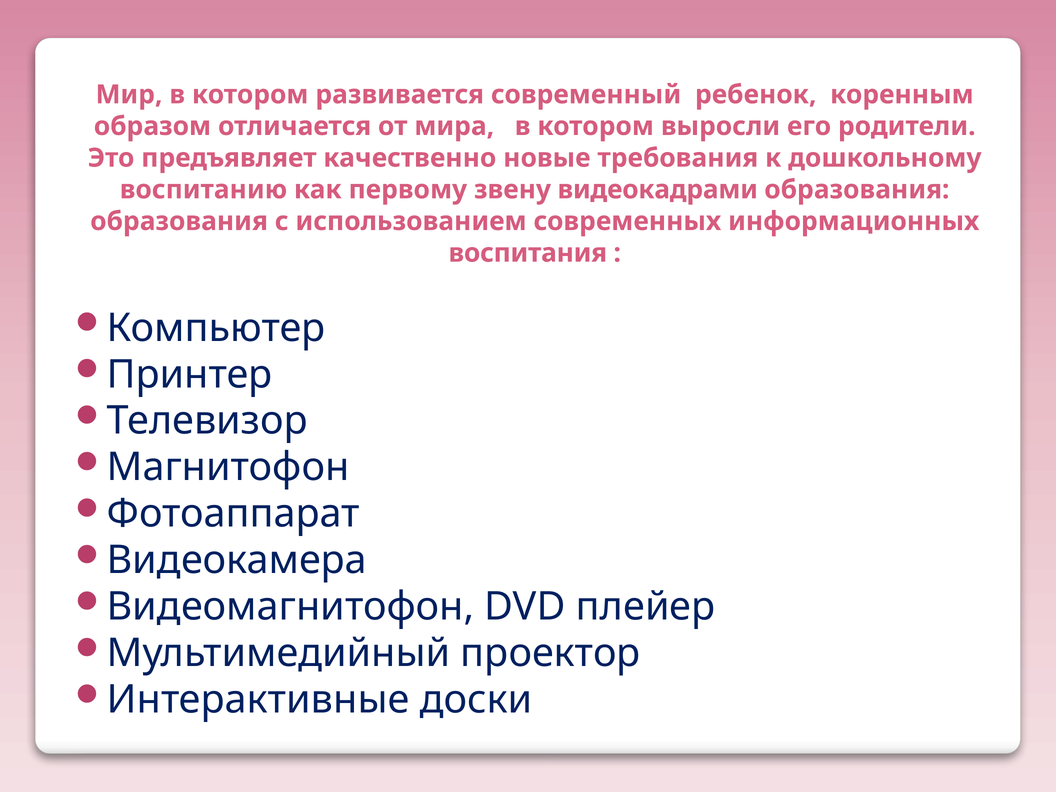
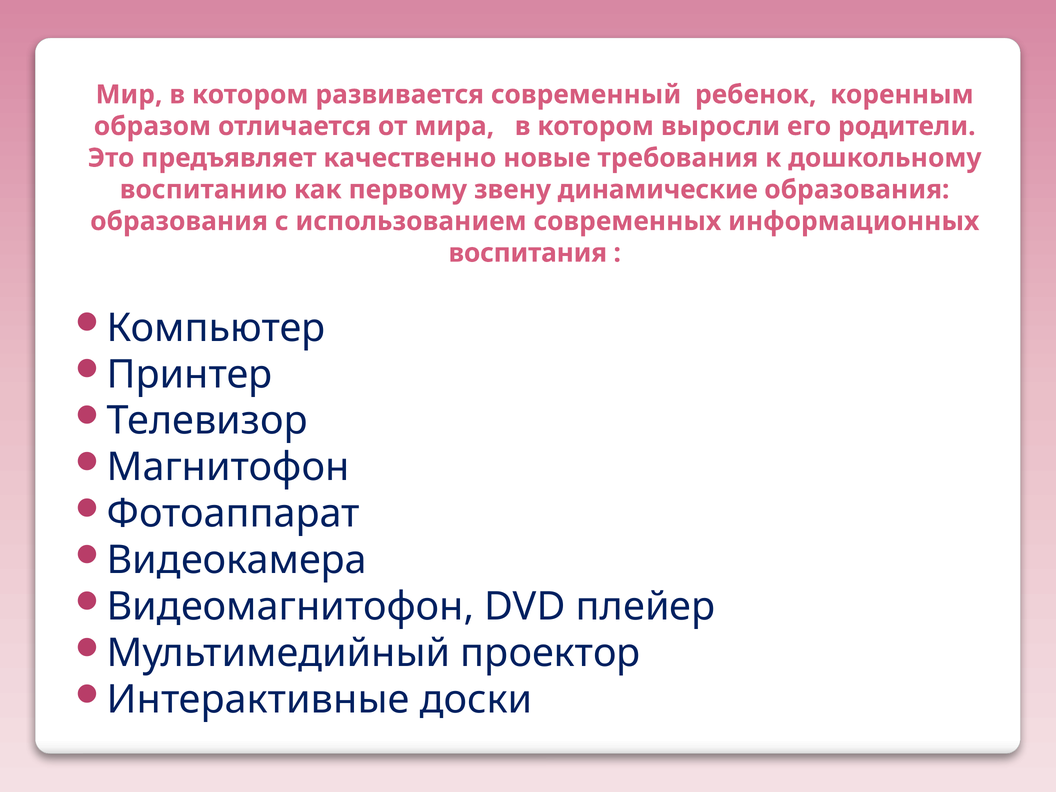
видеокадрами: видеокадрами -> динамические
